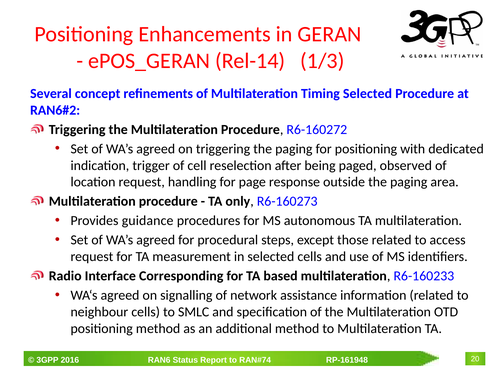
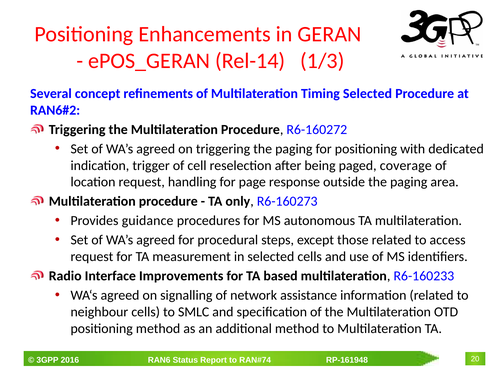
observed: observed -> coverage
Corresponding: Corresponding -> Improvements
